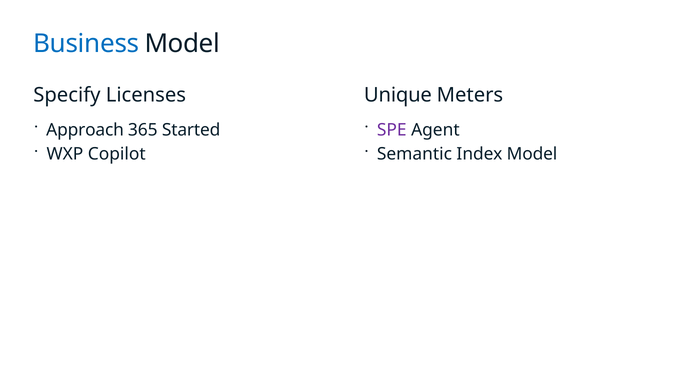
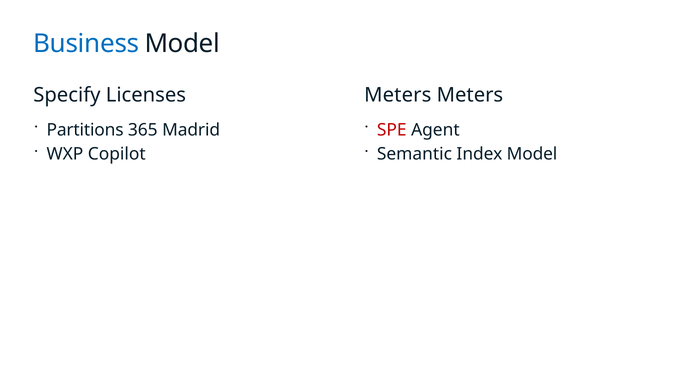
Unique at (398, 95): Unique -> Meters
Approach: Approach -> Partitions
Started: Started -> Madrid
SPE colour: purple -> red
